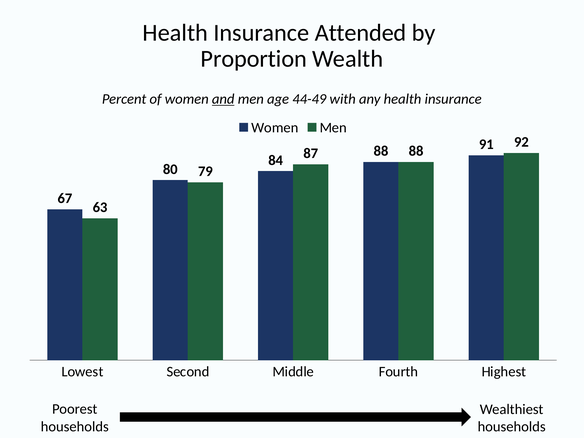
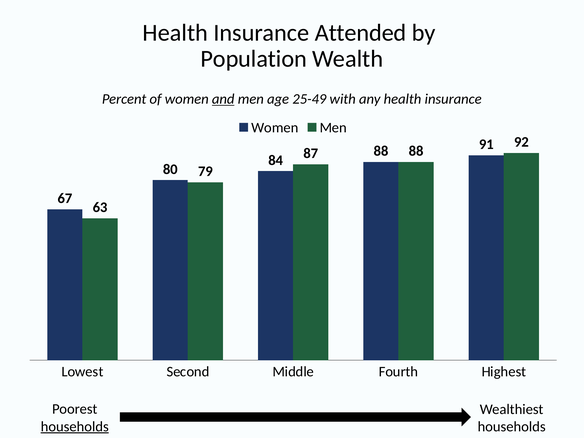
Proportion: Proportion -> Population
44-49: 44-49 -> 25-49
households at (75, 427) underline: none -> present
